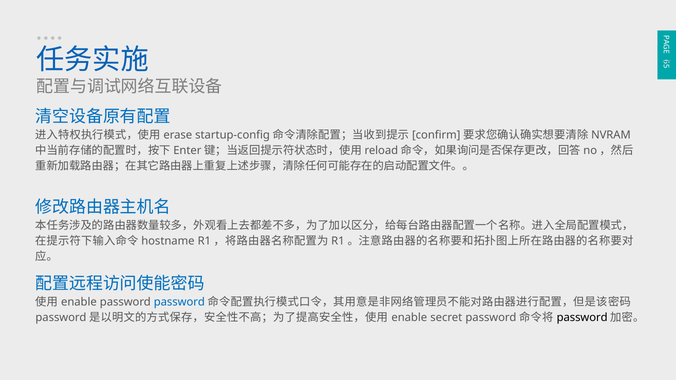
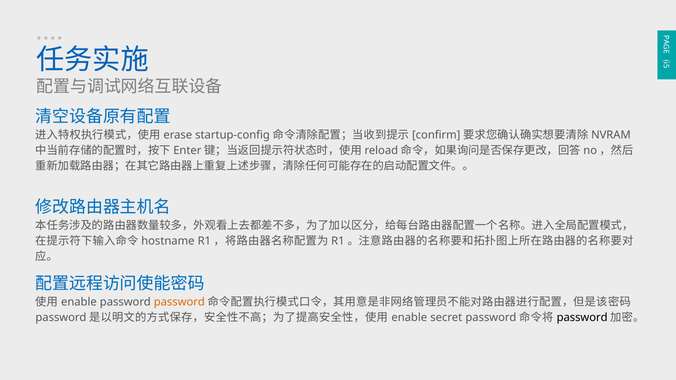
password at (179, 302) colour: blue -> orange
